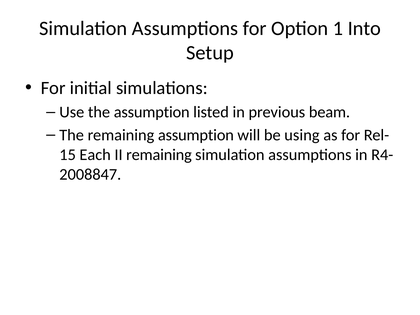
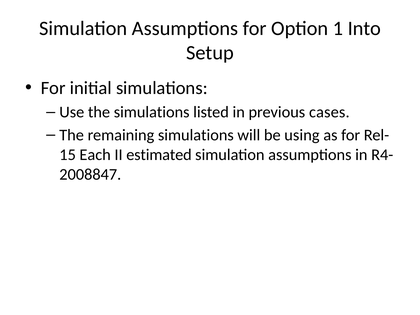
the assumption: assumption -> simulations
beam: beam -> cases
remaining assumption: assumption -> simulations
II remaining: remaining -> estimated
